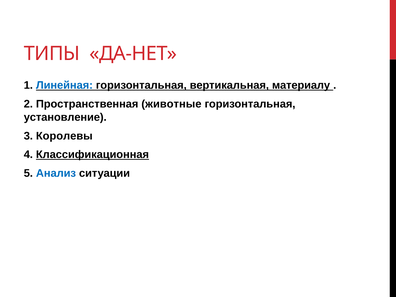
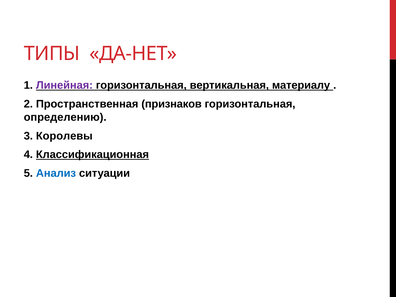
Линейная colour: blue -> purple
животные: животные -> признаков
установление: установление -> определению
